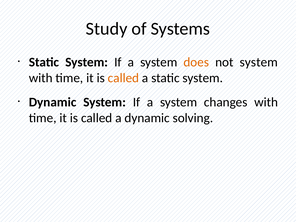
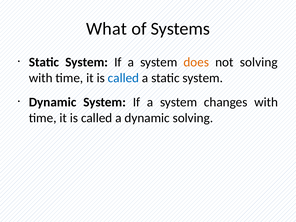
Study: Study -> What
not system: system -> solving
called at (123, 78) colour: orange -> blue
